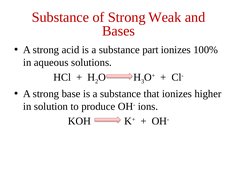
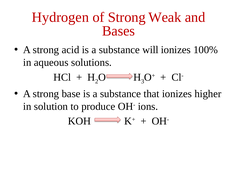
Substance at (60, 17): Substance -> Hydrogen
part: part -> will
